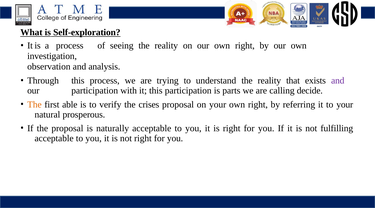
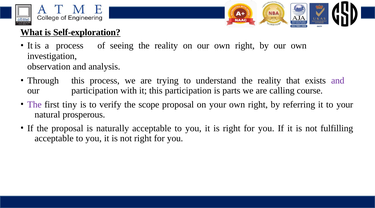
decide: decide -> course
The at (34, 105) colour: orange -> purple
able: able -> tiny
crises: crises -> scope
